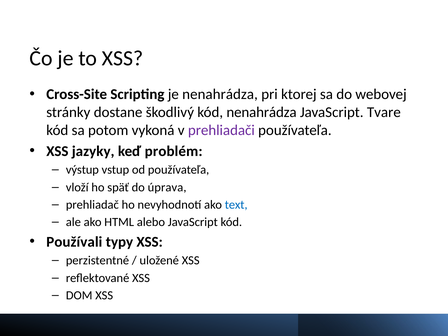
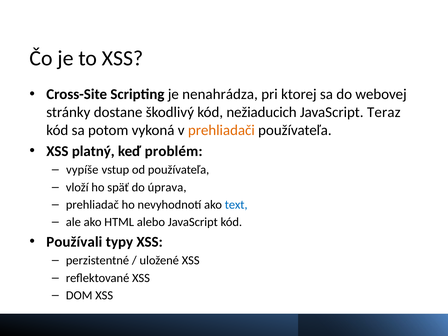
kód nenahrádza: nenahrádza -> nežiaducich
Tvare: Tvare -> Teraz
prehliadači colour: purple -> orange
jazyky: jazyky -> platný
výstup: výstup -> vypíše
